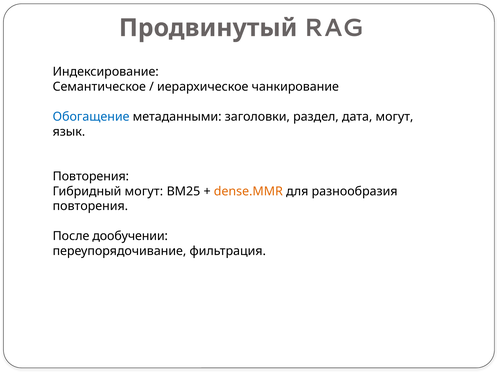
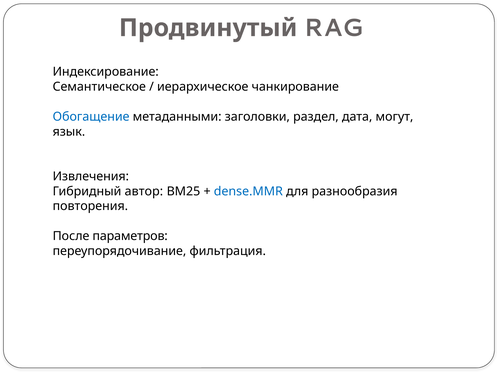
Повторения at (91, 177): Повторения -> Извлечения
Гибридный могут: могут -> автор
dense.MMR colour: orange -> blue
дообучении: дообучении -> параметров
